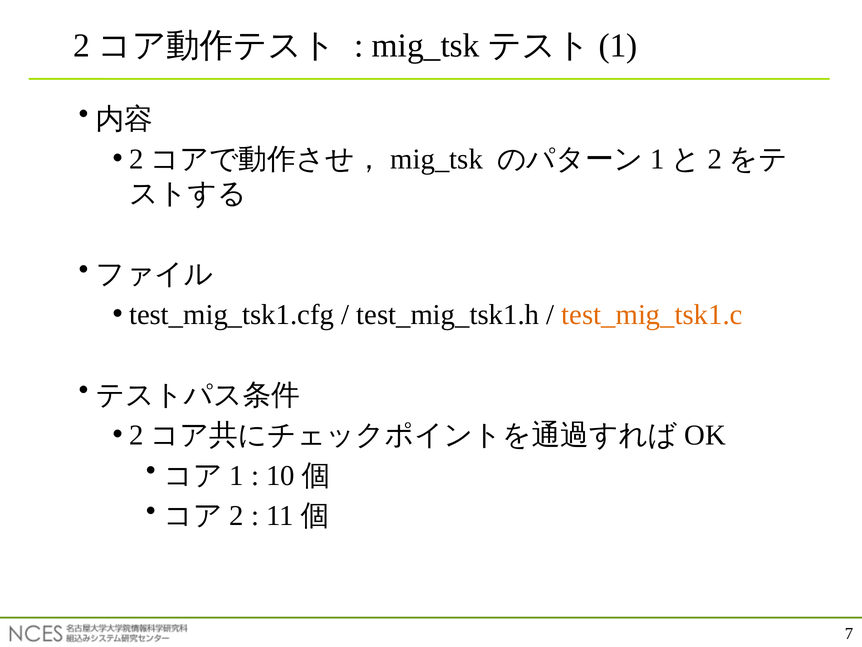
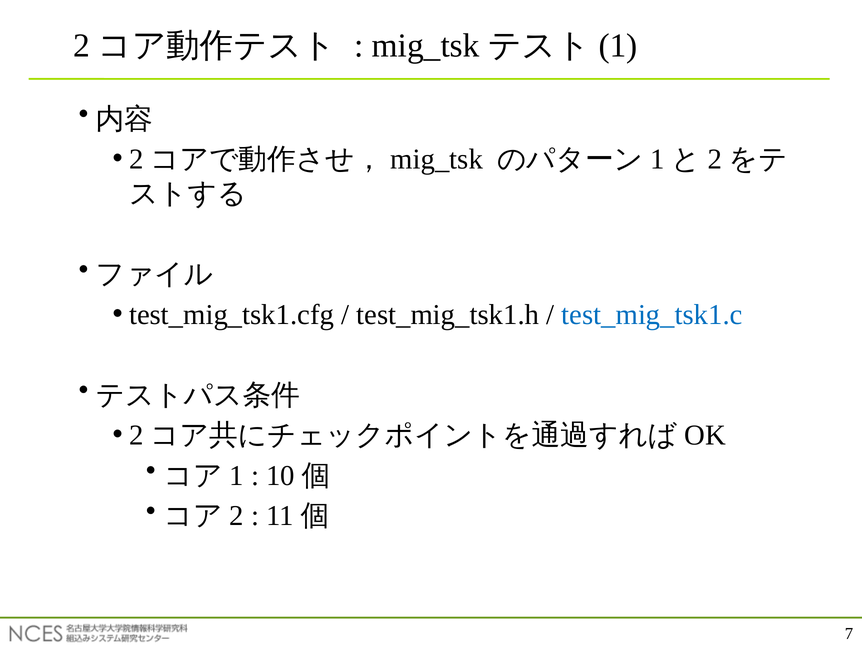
test_mig_tsk1.c colour: orange -> blue
